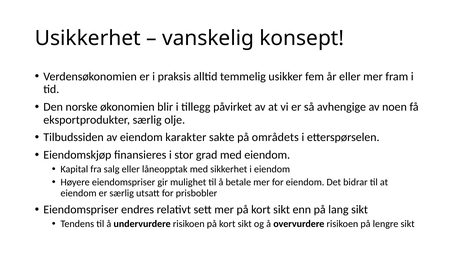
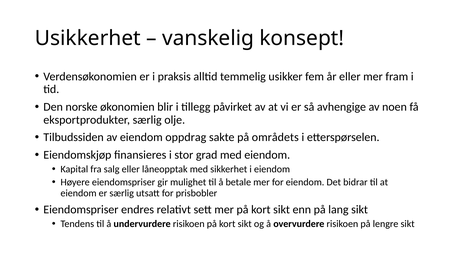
karakter: karakter -> oppdrag
